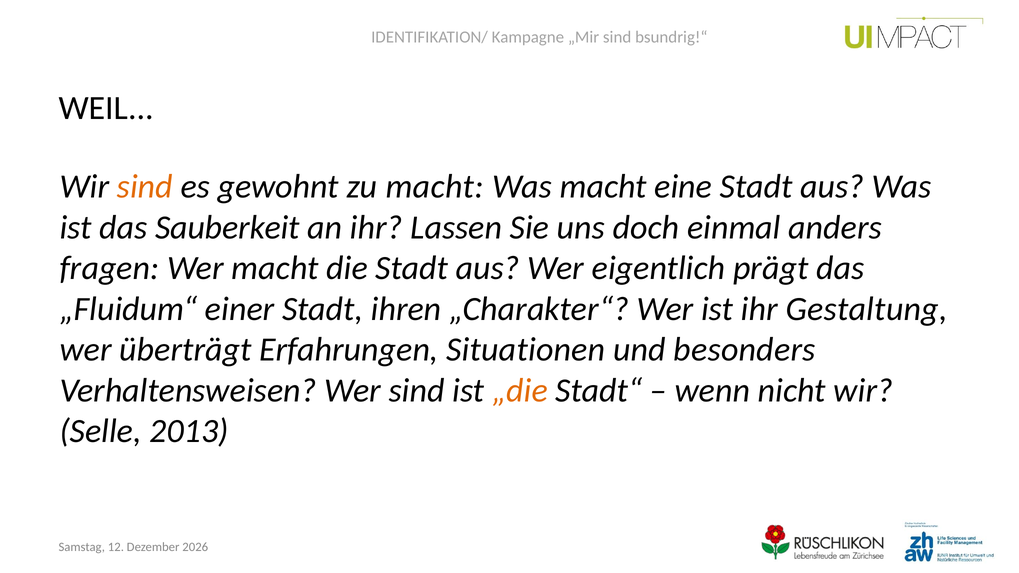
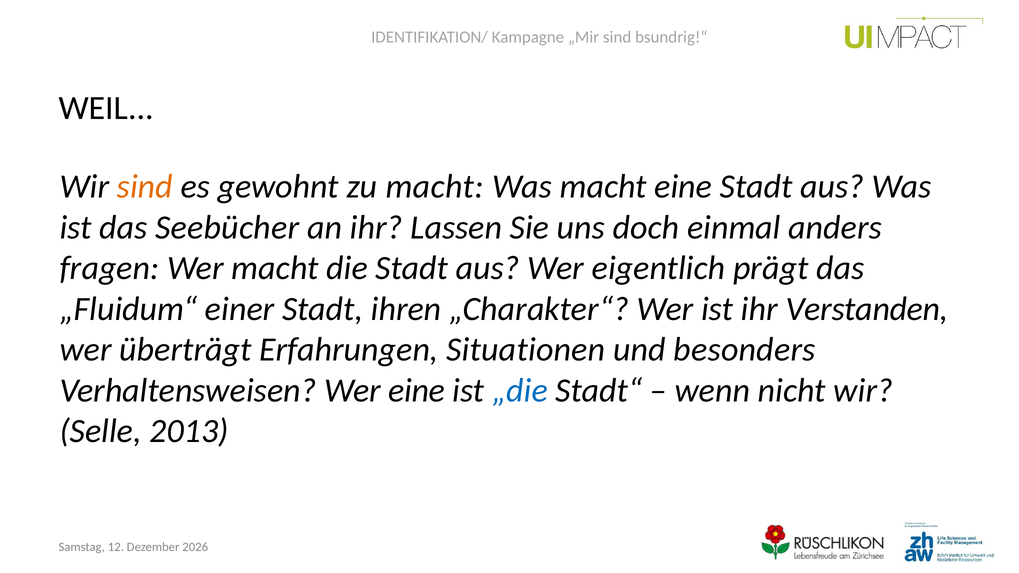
Sauberkeit: Sauberkeit -> Seebücher
Gestaltung: Gestaltung -> Verstanden
Wer sind: sind -> eine
„die colour: orange -> blue
